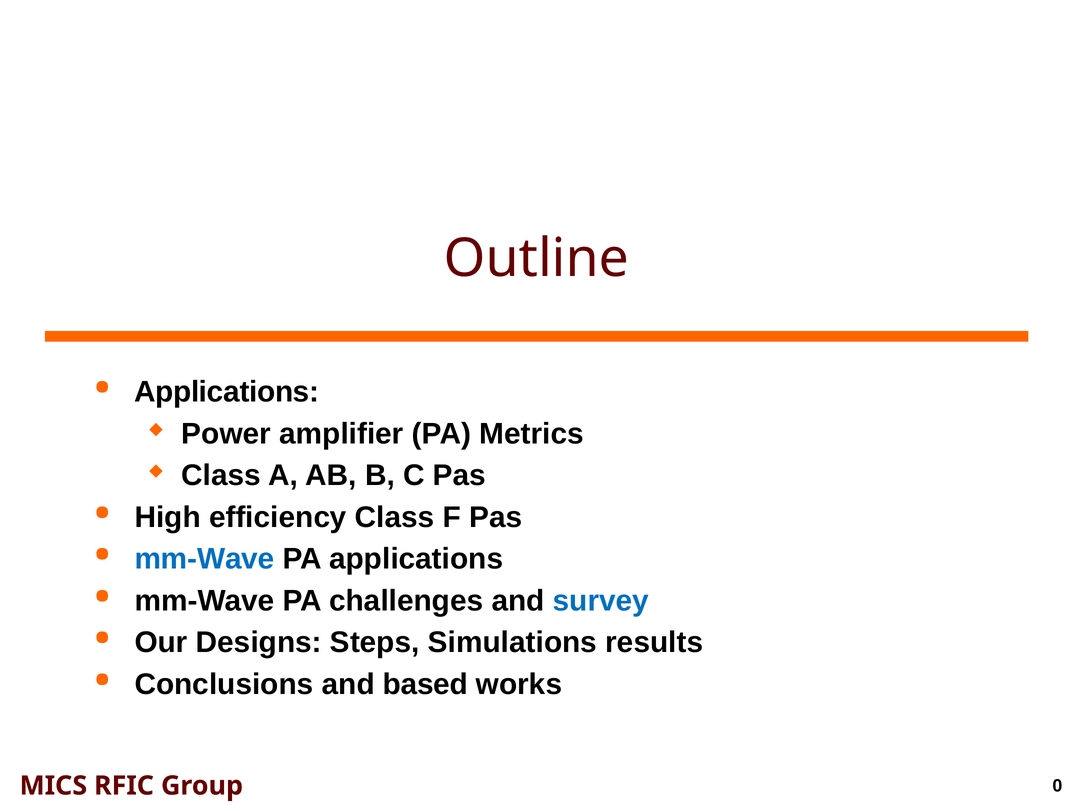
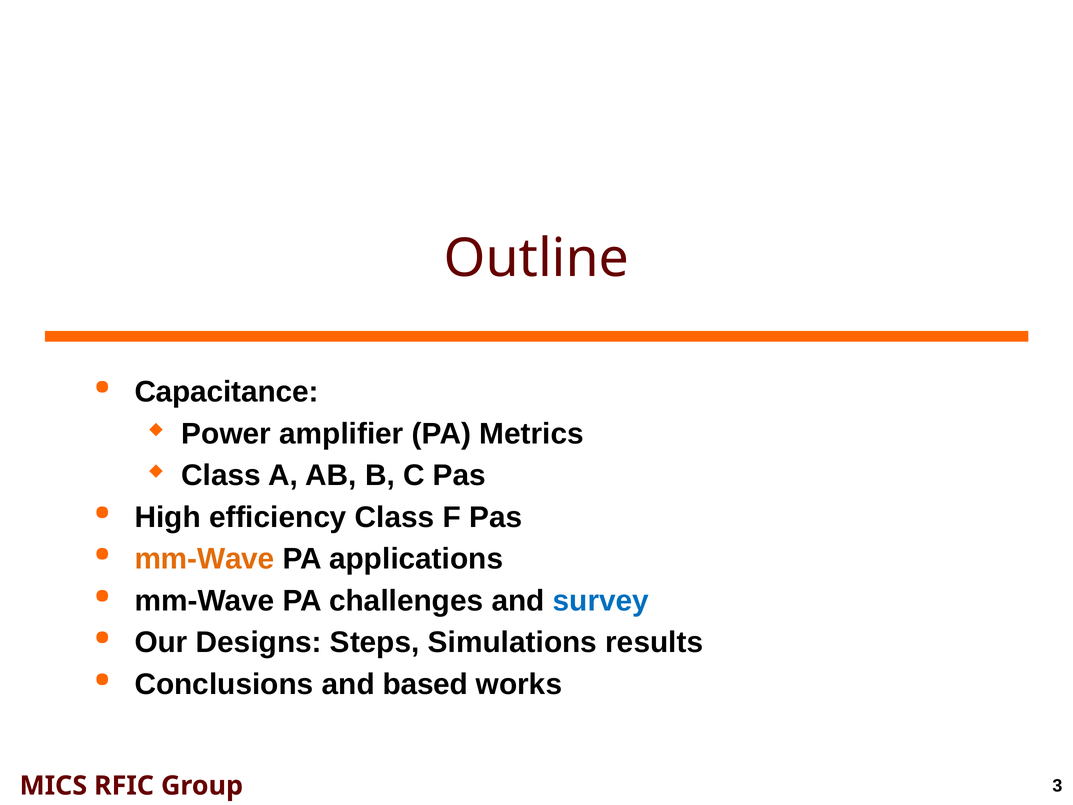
Applications at (227, 392): Applications -> Capacitance
mm-Wave at (205, 559) colour: blue -> orange
0: 0 -> 3
